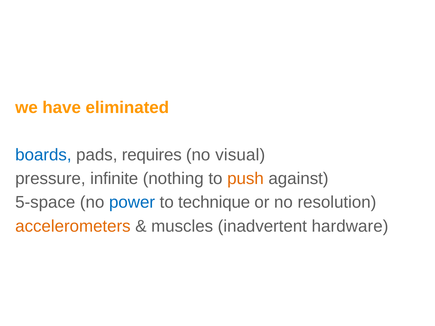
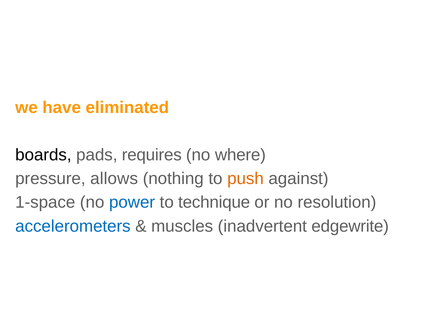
boards colour: blue -> black
visual: visual -> where
infinite: infinite -> allows
5-space: 5-space -> 1-space
accelerometers colour: orange -> blue
hardware: hardware -> edgewrite
